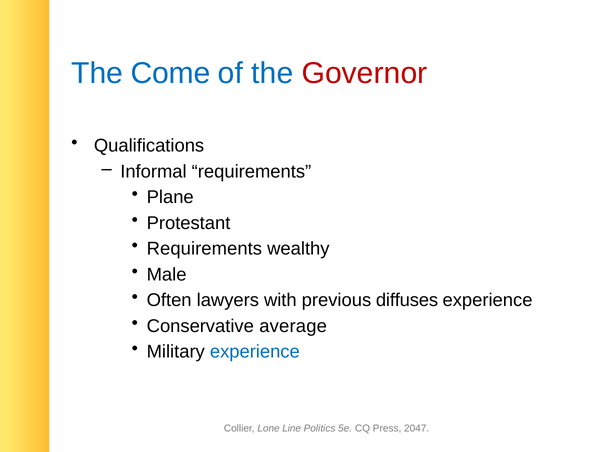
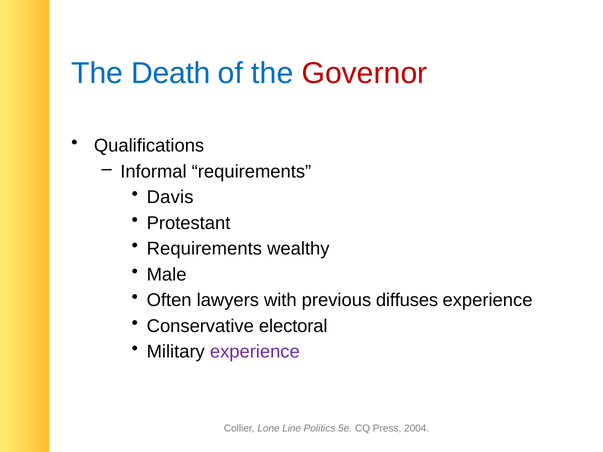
Come: Come -> Death
Plane: Plane -> Davis
average: average -> electoral
experience at (255, 352) colour: blue -> purple
2047: 2047 -> 2004
